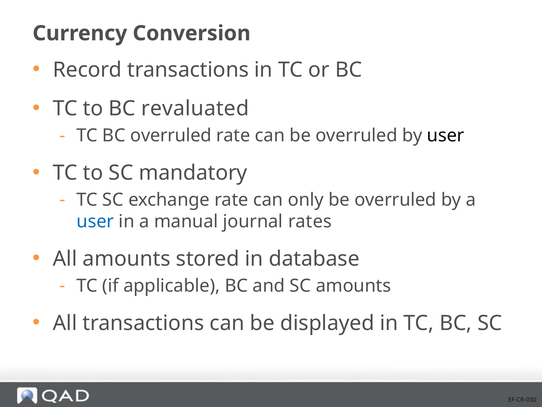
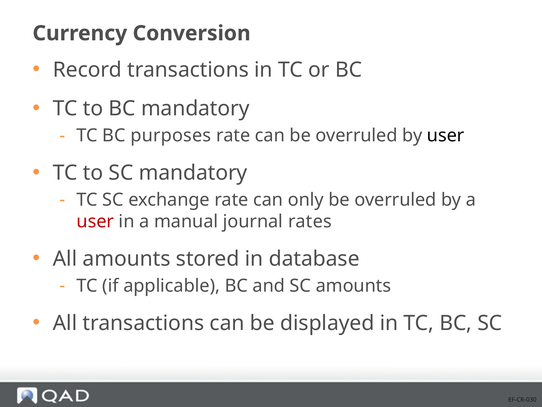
BC revaluated: revaluated -> mandatory
BC overruled: overruled -> purposes
user at (95, 221) colour: blue -> red
